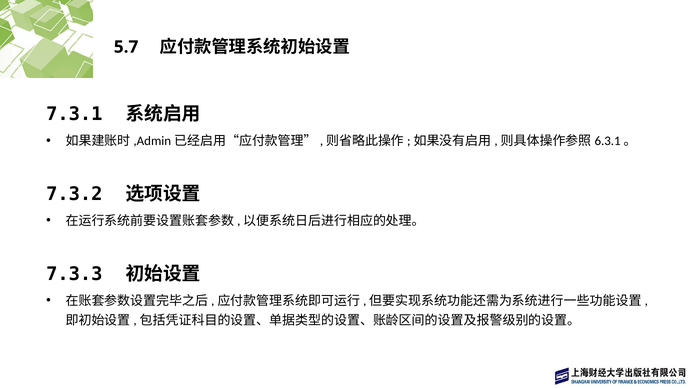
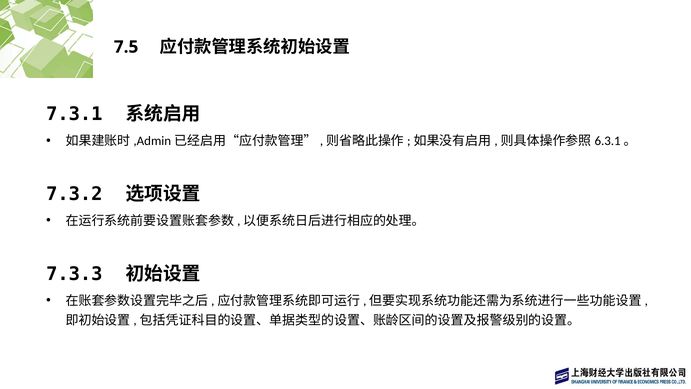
5.7: 5.7 -> 7.5
